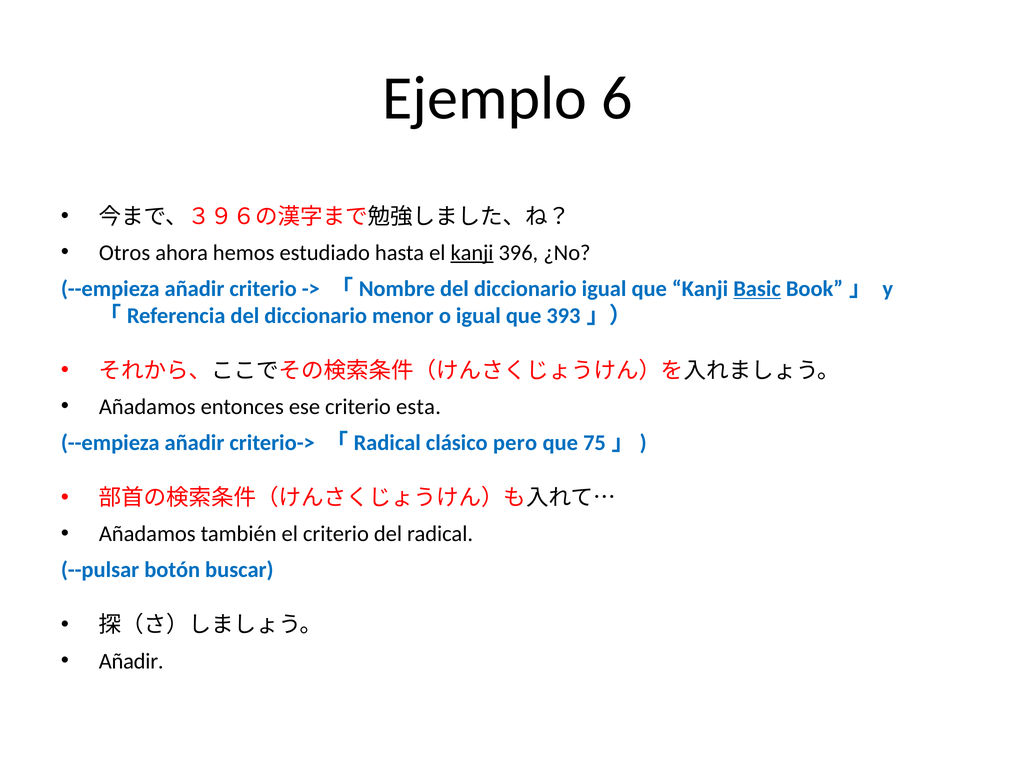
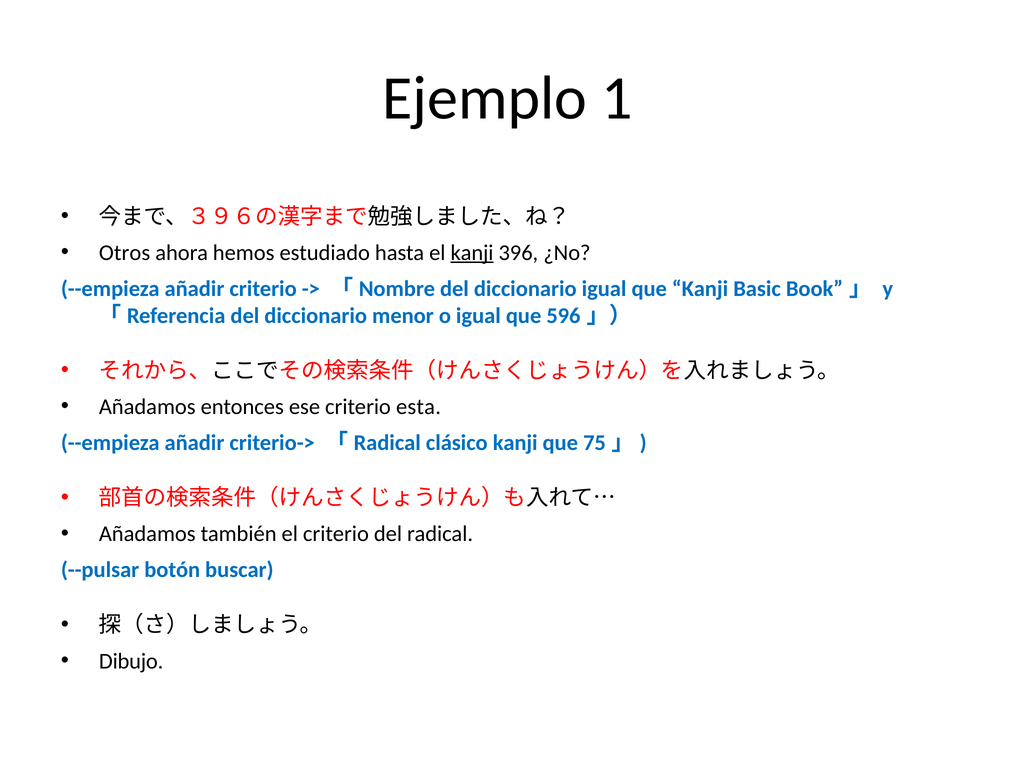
6: 6 -> 1
Basic underline: present -> none
393: 393 -> 596
clásico pero: pero -> kanji
Añadir at (131, 661): Añadir -> Dibujo
